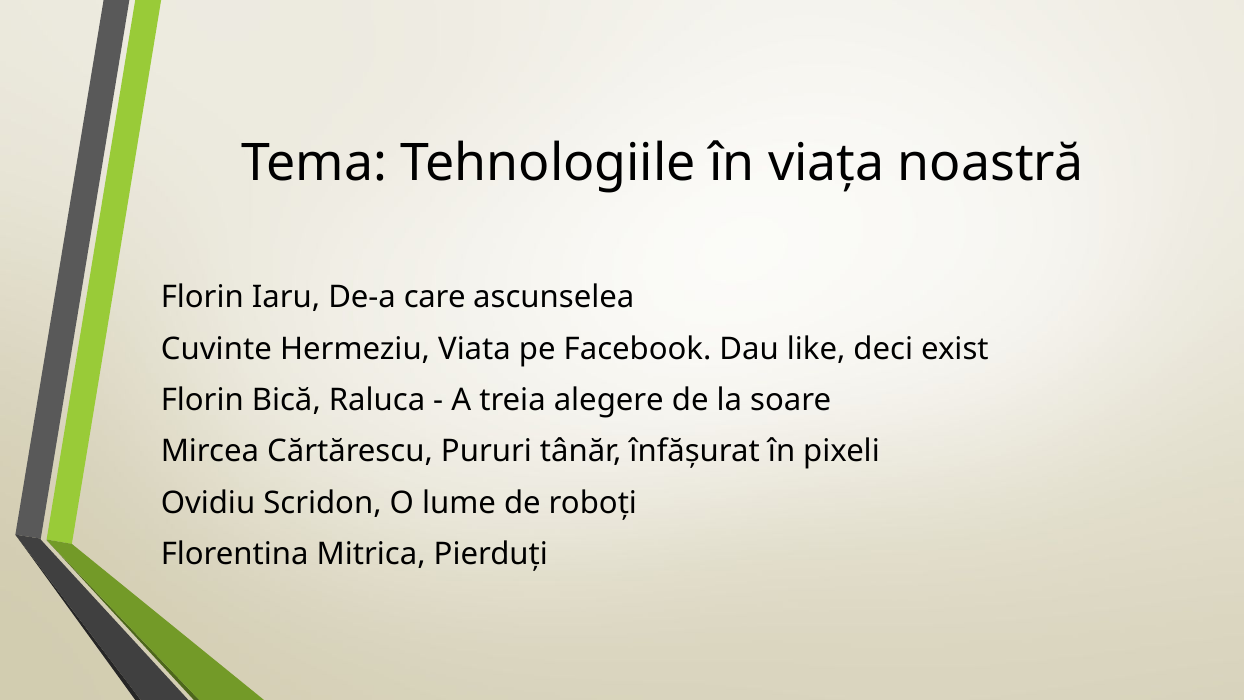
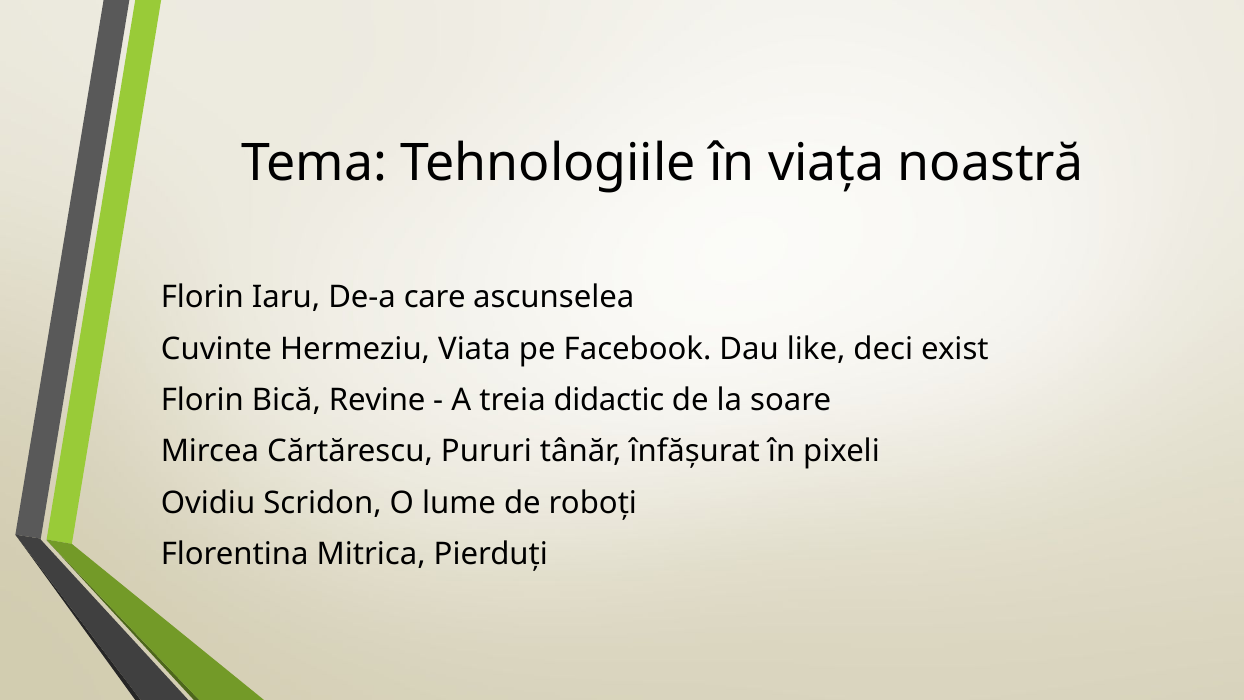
Raluca: Raluca -> Revine
alegere: alegere -> didactic
